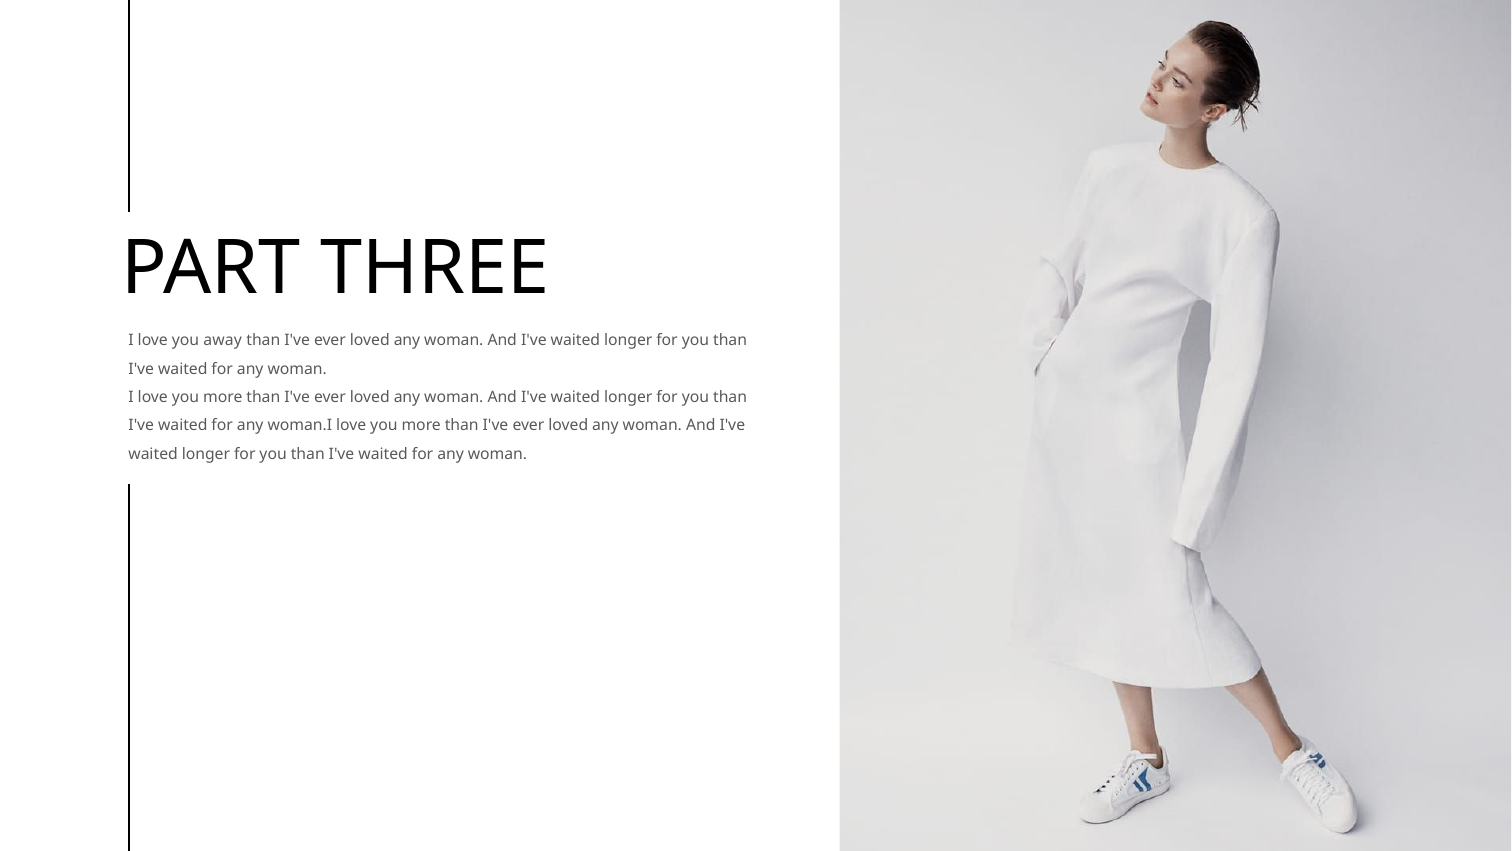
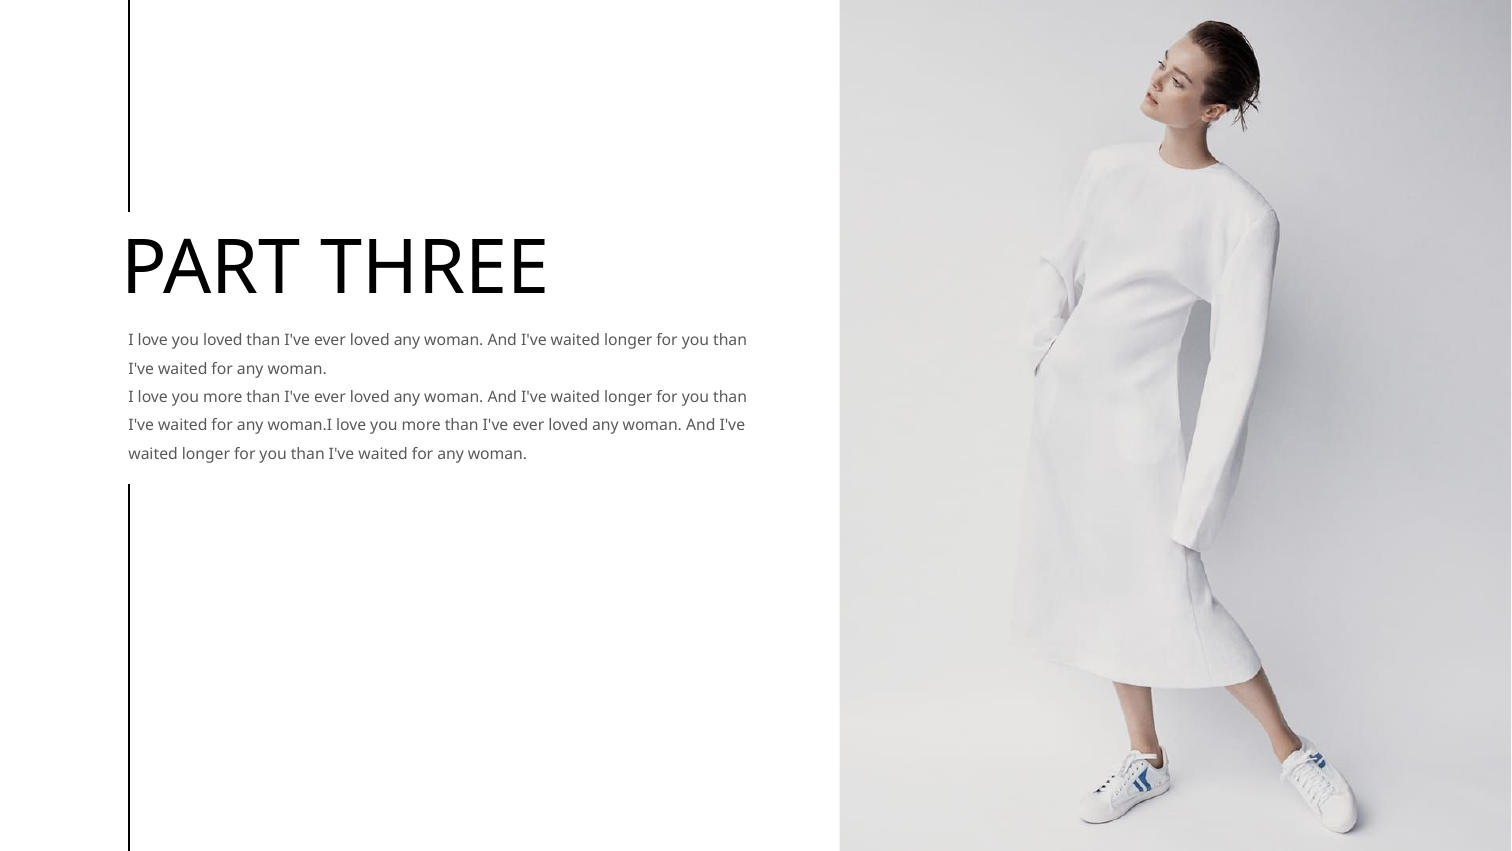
you away: away -> loved
